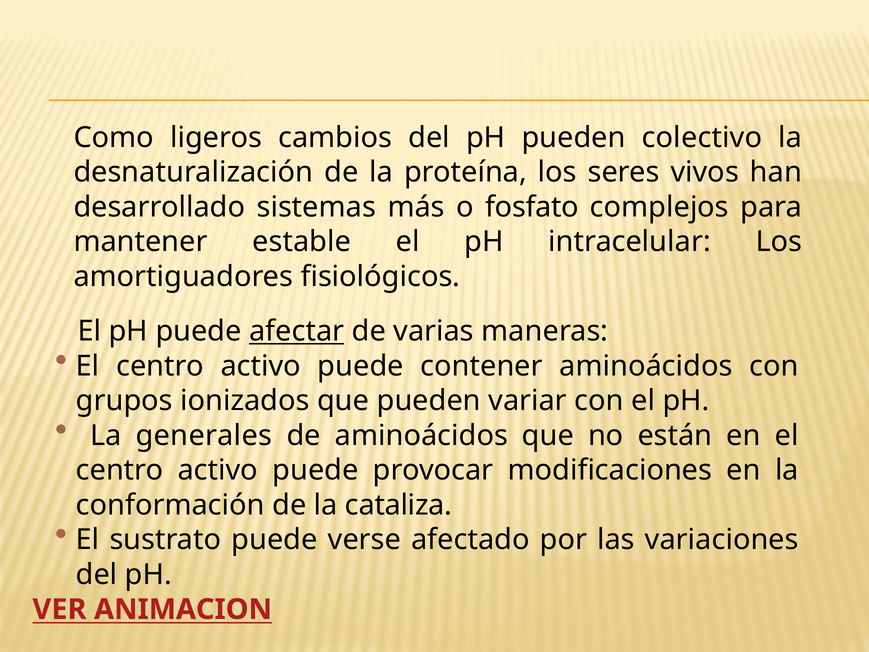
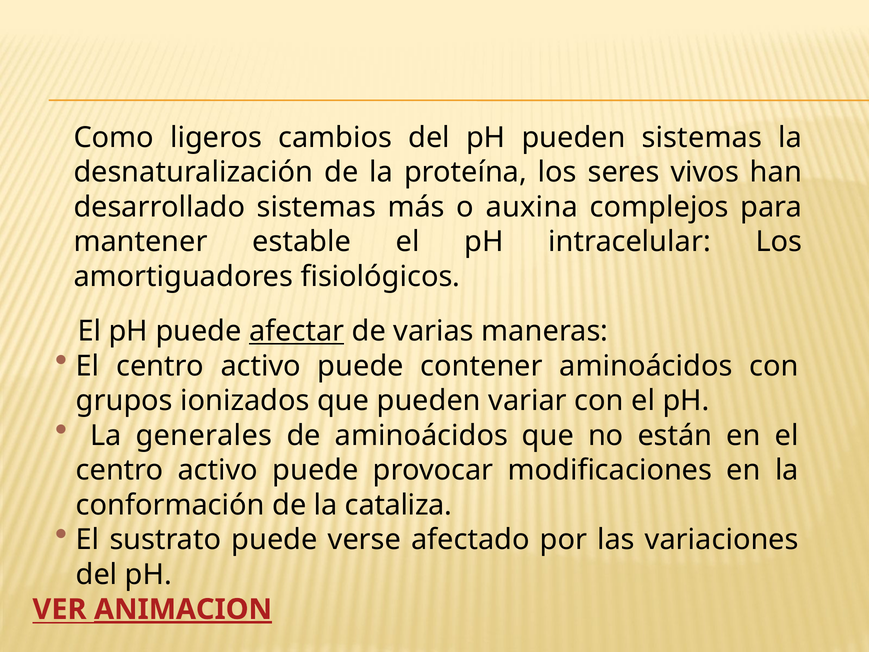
pueden colectivo: colectivo -> sistemas
fosfato: fosfato -> auxina
ANIMACION underline: none -> present
